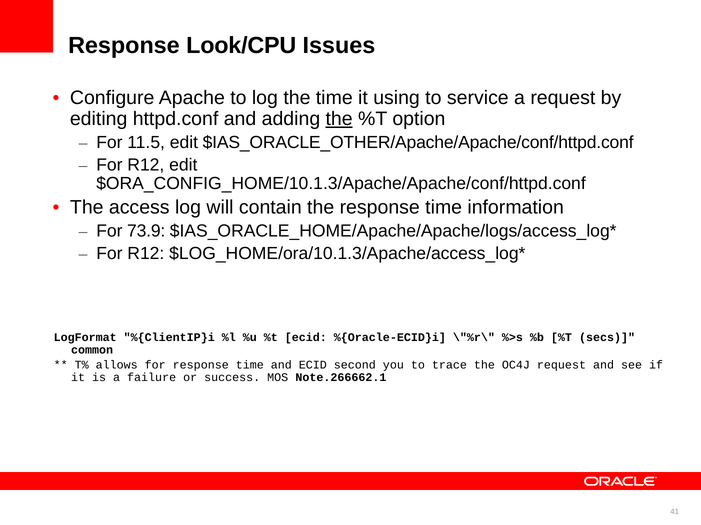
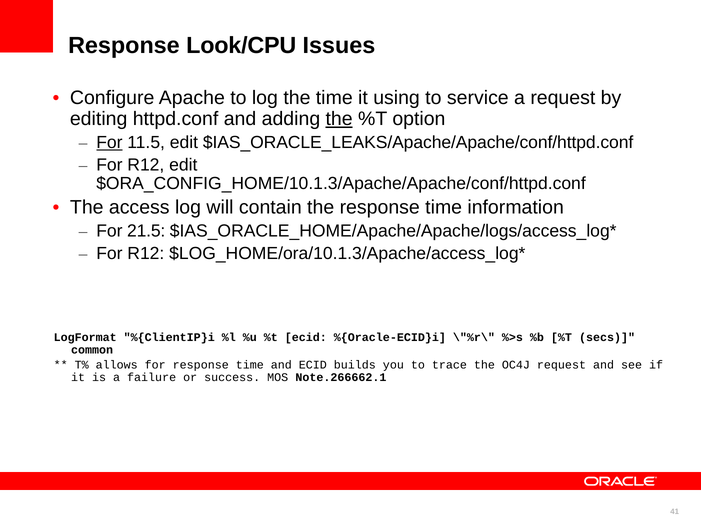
For at (109, 143) underline: none -> present
$IAS_ORACLE_OTHER/Apache/Apache/conf/httpd.conf: $IAS_ORACLE_OTHER/Apache/Apache/conf/httpd.conf -> $IAS_ORACLE_LEAKS/Apache/Apache/conf/httpd.conf
73.9: 73.9 -> 21.5
second: second -> builds
